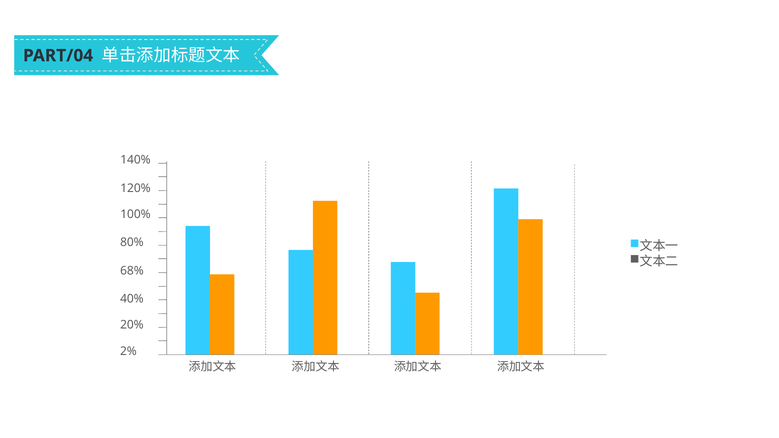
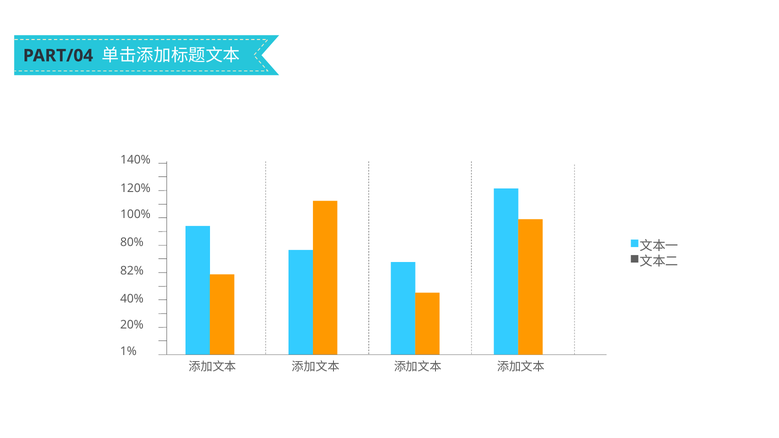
68%: 68% -> 82%
2%: 2% -> 1%
